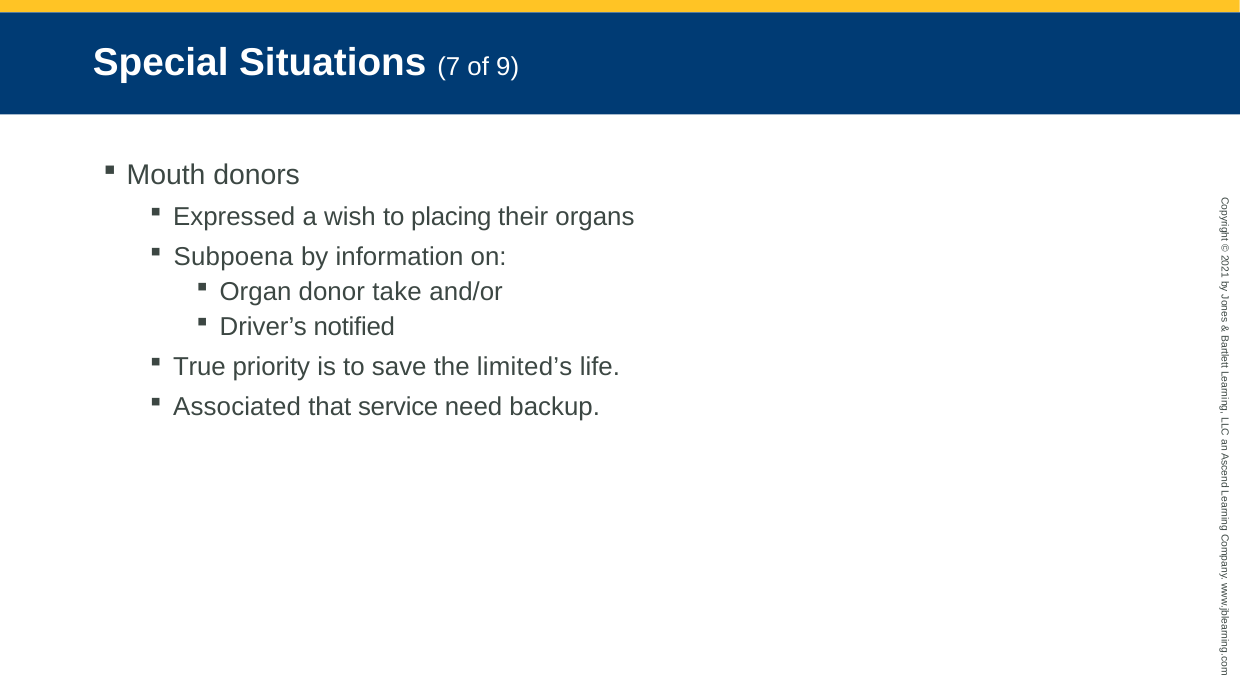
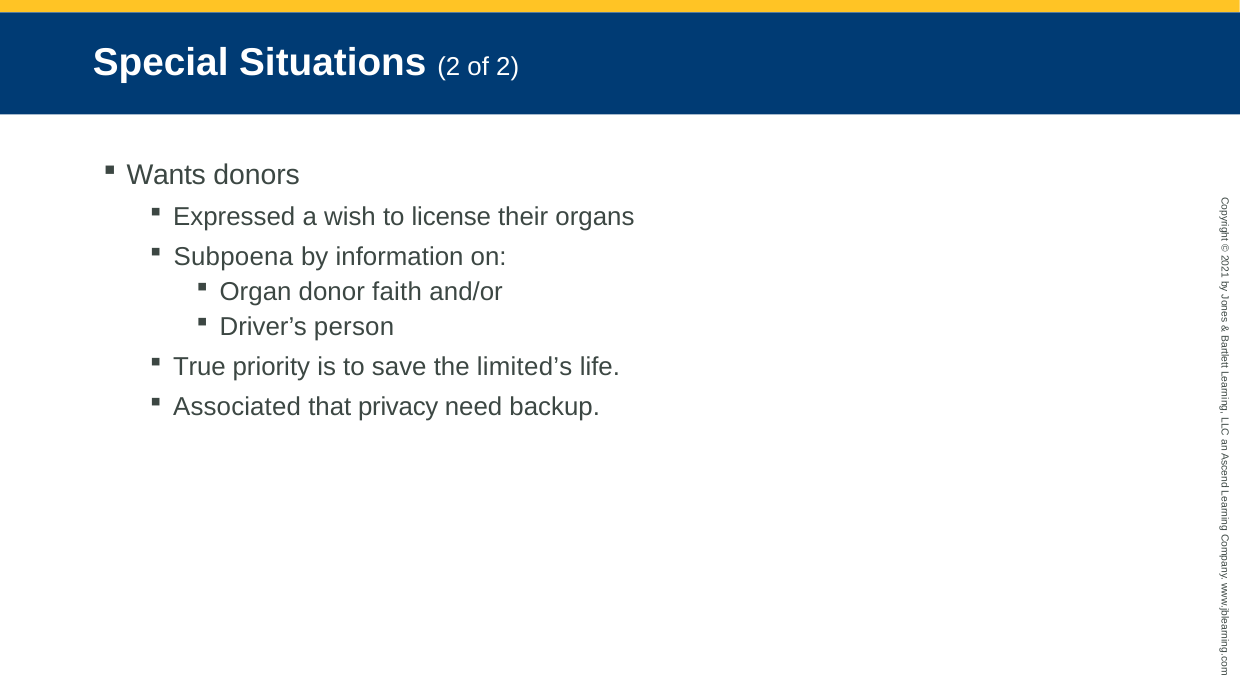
Situations 7: 7 -> 2
of 9: 9 -> 2
Mouth: Mouth -> Wants
placing: placing -> license
take: take -> faith
notified: notified -> person
service: service -> privacy
